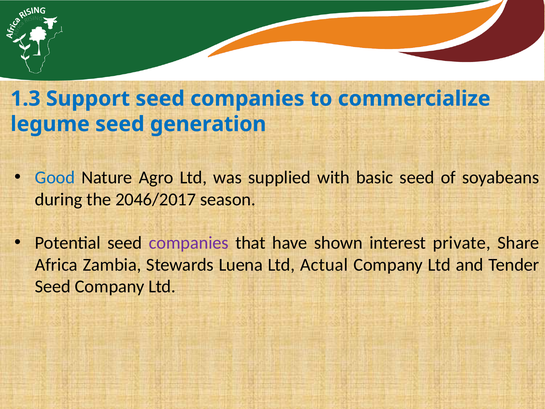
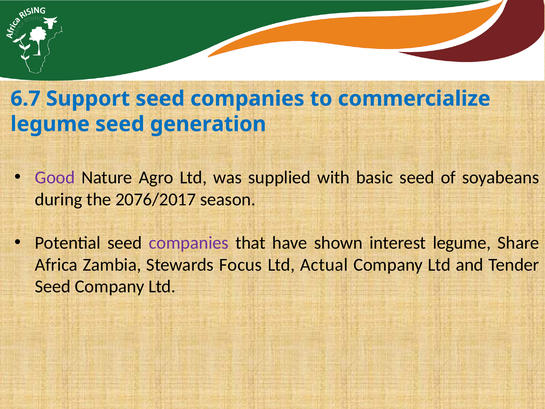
1.3: 1.3 -> 6.7
Good colour: blue -> purple
2046/2017: 2046/2017 -> 2076/2017
interest private: private -> legume
Luena: Luena -> Focus
